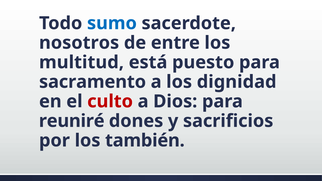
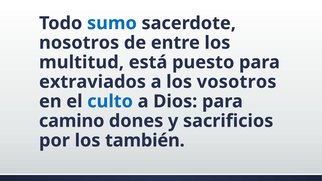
sacramento: sacramento -> extraviados
dignidad: dignidad -> vosotros
culto colour: red -> blue
reuniré: reuniré -> camino
